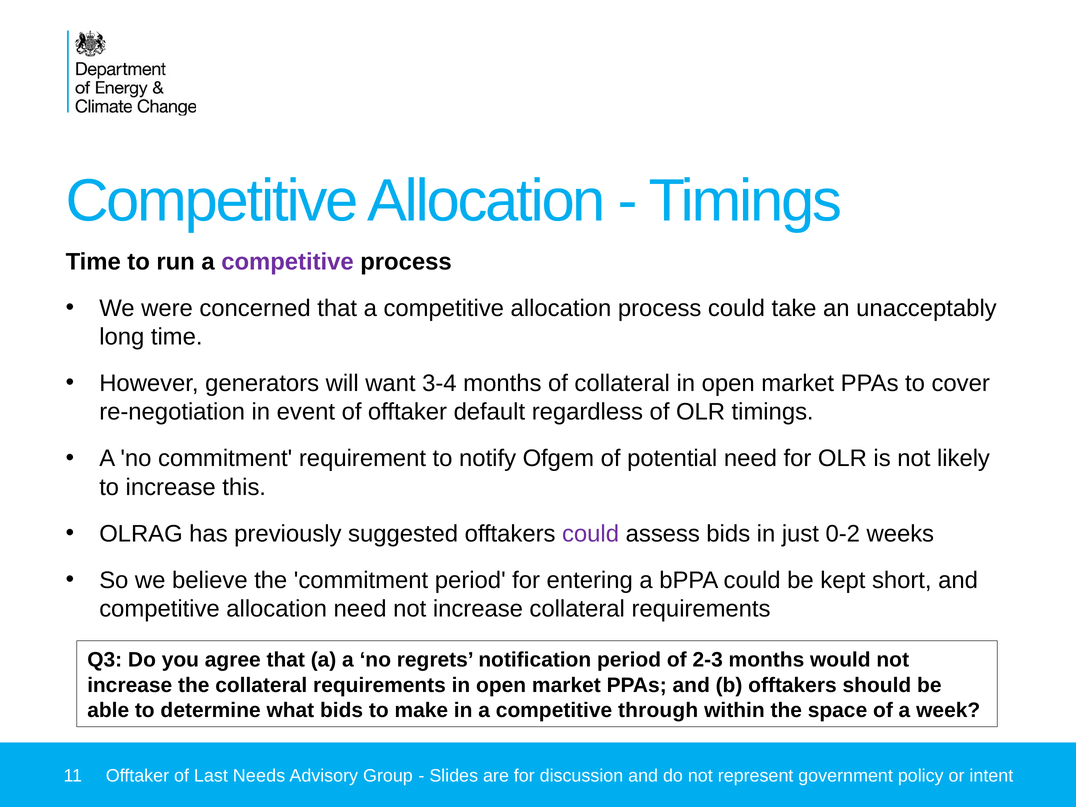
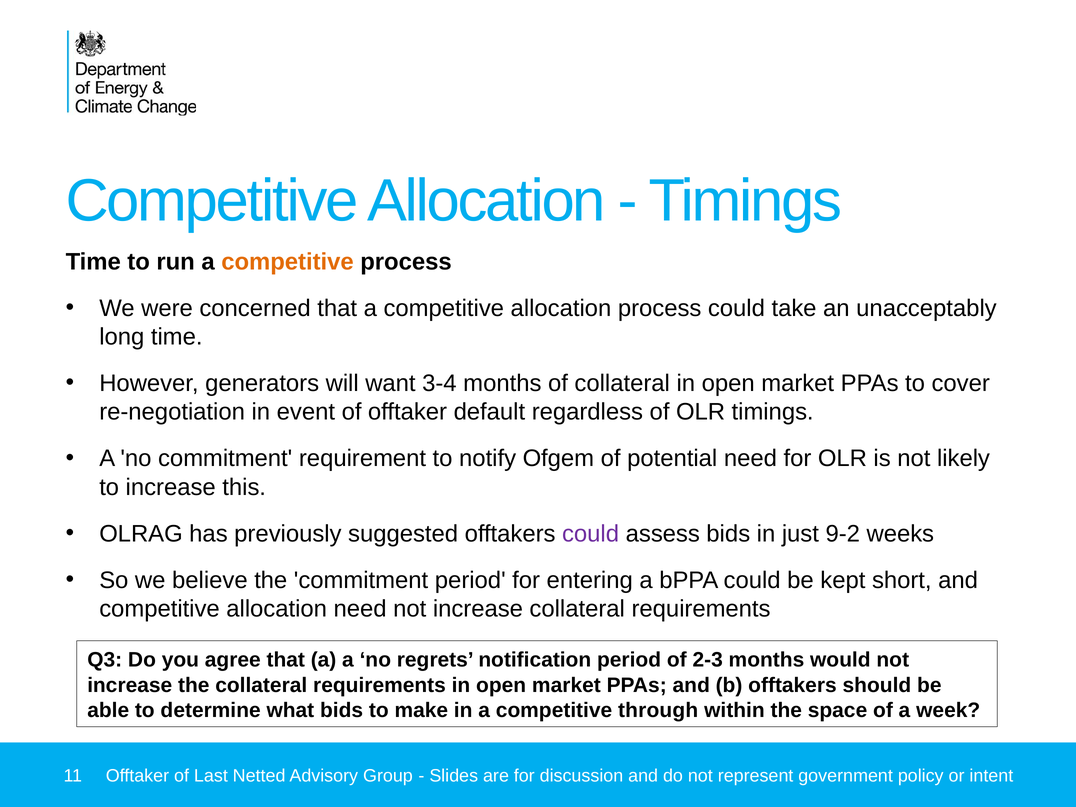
competitive at (287, 262) colour: purple -> orange
0-2: 0-2 -> 9-2
Needs: Needs -> Netted
